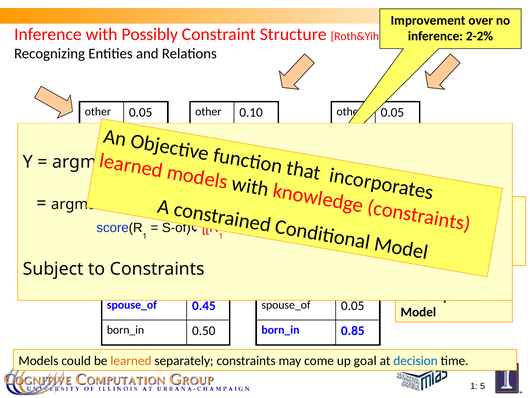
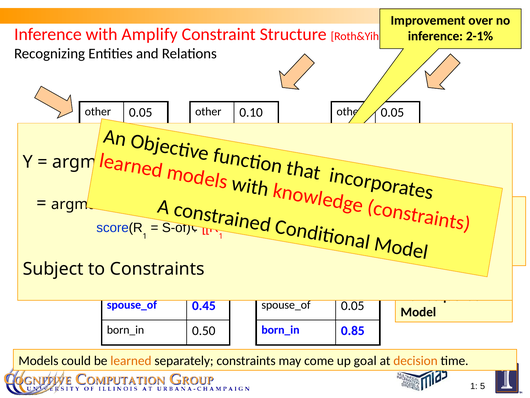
Possibly: Possibly -> Amplify
2-2%: 2-2% -> 2-1%
decision colour: blue -> orange
